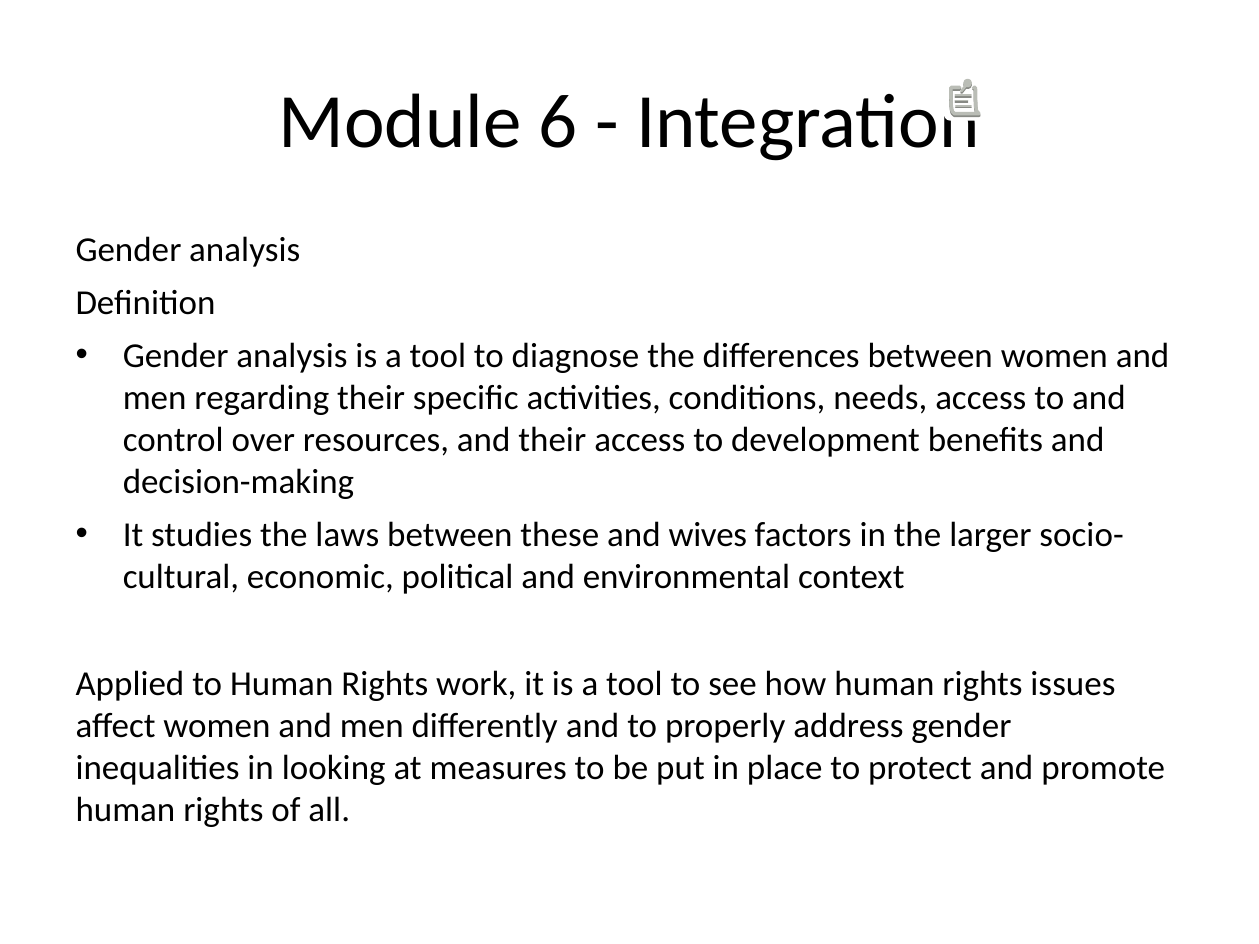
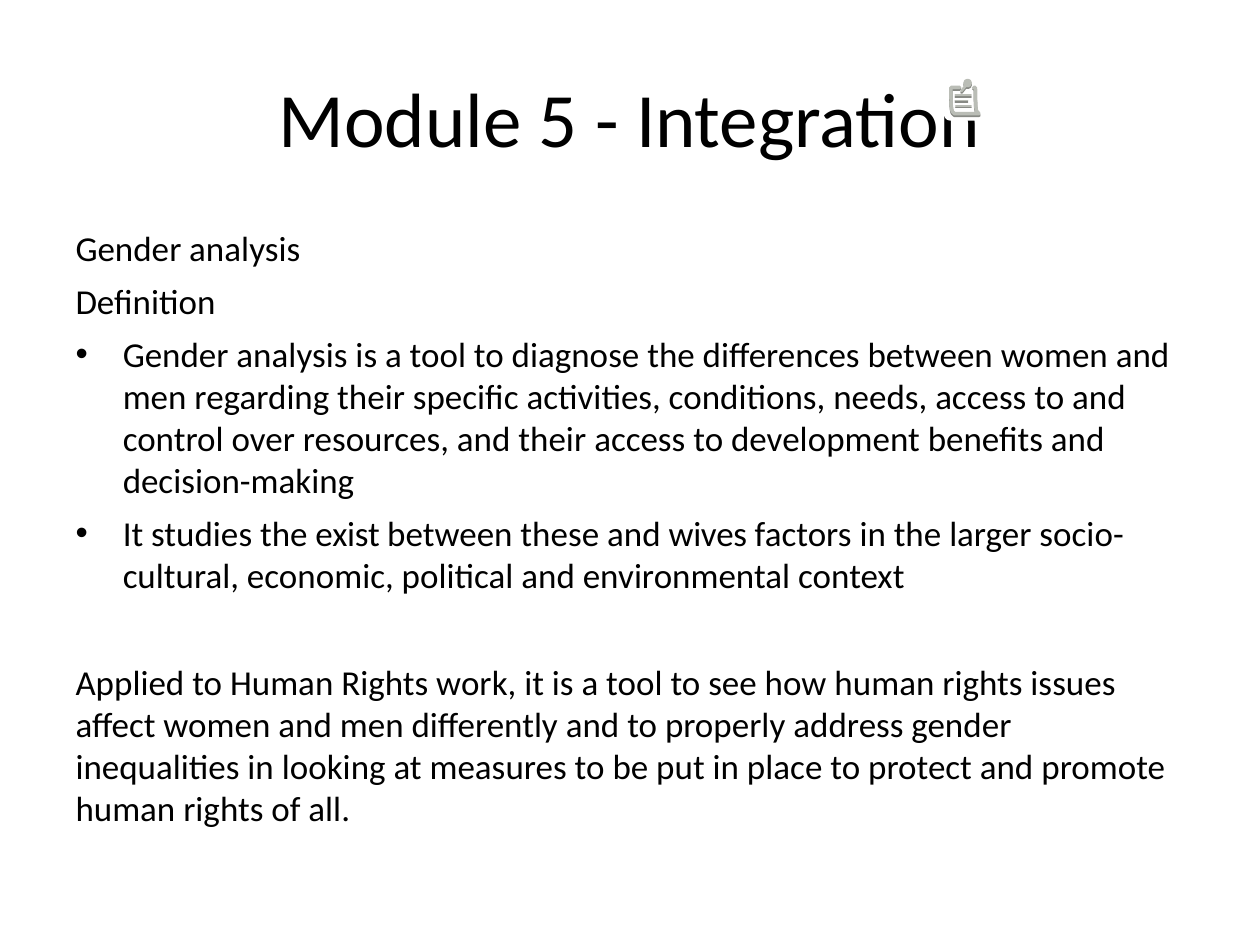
6: 6 -> 5
laws: laws -> exist
